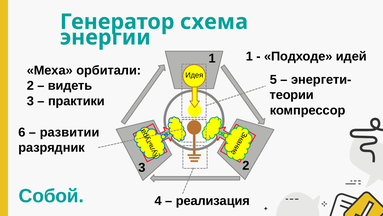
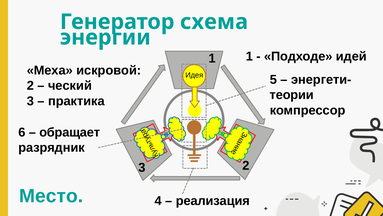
орбитали: орбитали -> искровой
видеть: видеть -> ческий
практики: практики -> практика
развитии: развитии -> обращает
Собой: Собой -> Место
